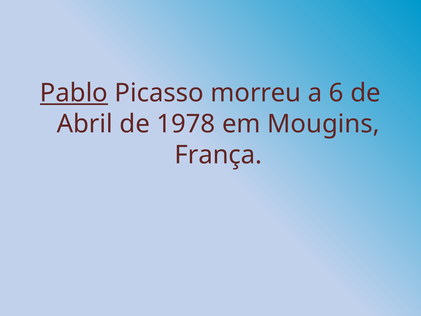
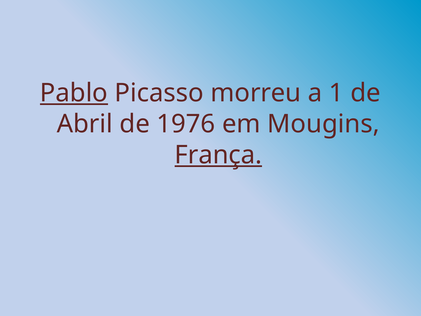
6: 6 -> 1
1978: 1978 -> 1976
França underline: none -> present
